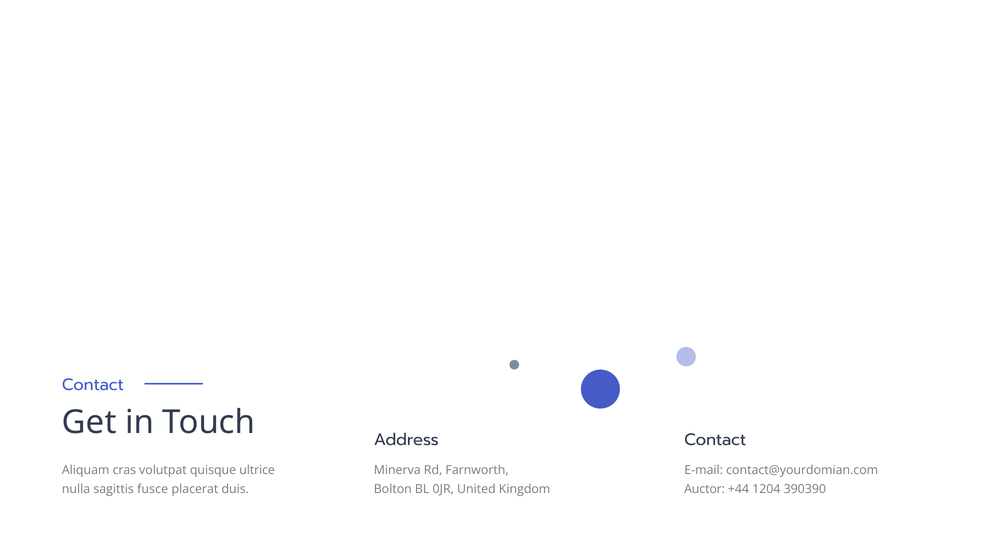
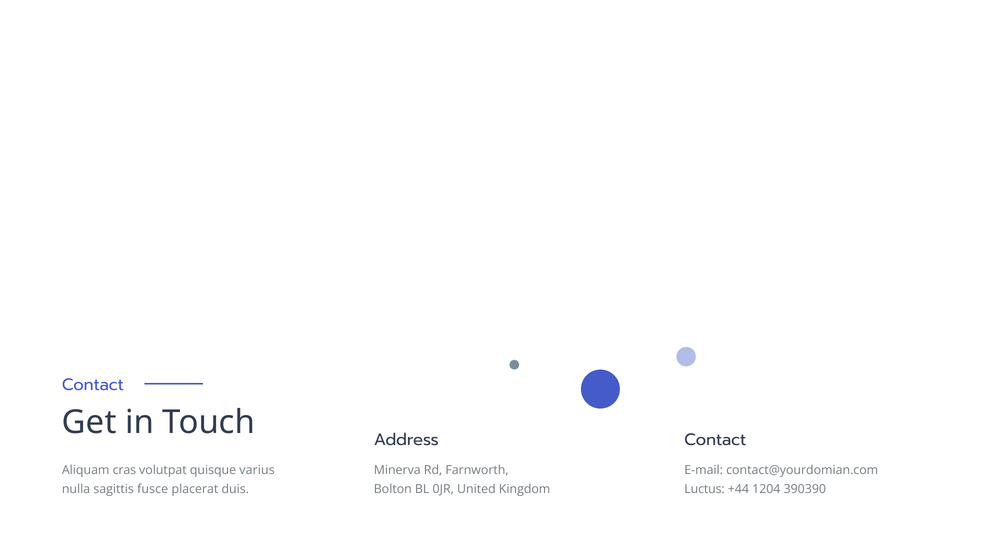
ultrice: ultrice -> varius
Auctor: Auctor -> Luctus
